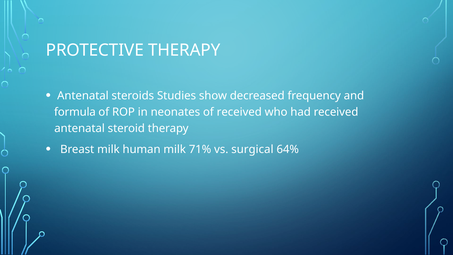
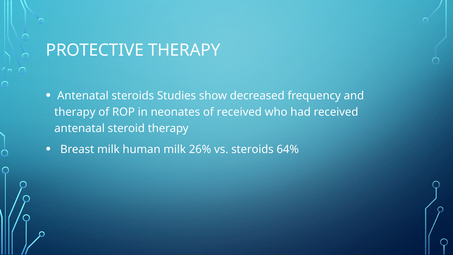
formula at (75, 112): formula -> therapy
71%: 71% -> 26%
vs surgical: surgical -> steroids
